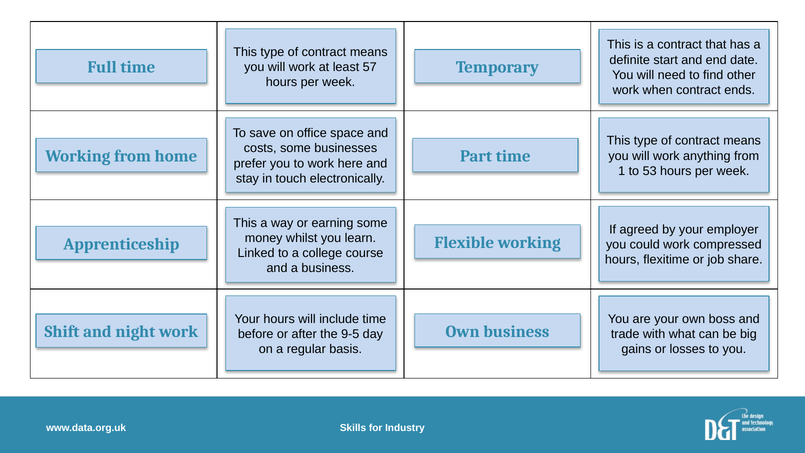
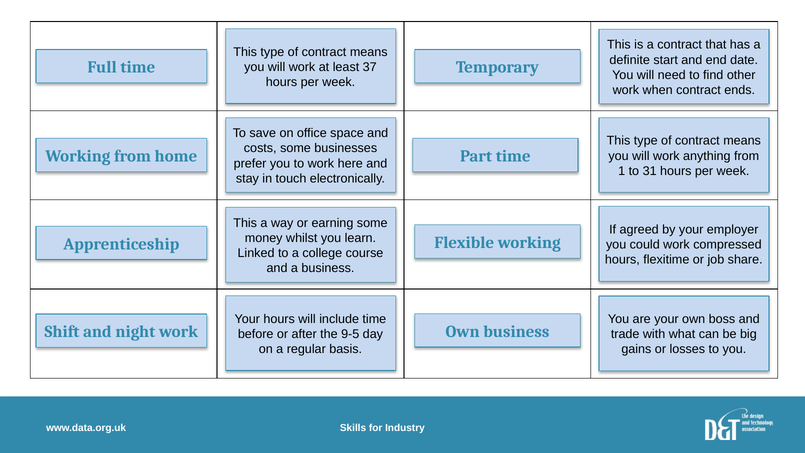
57: 57 -> 37
53: 53 -> 31
